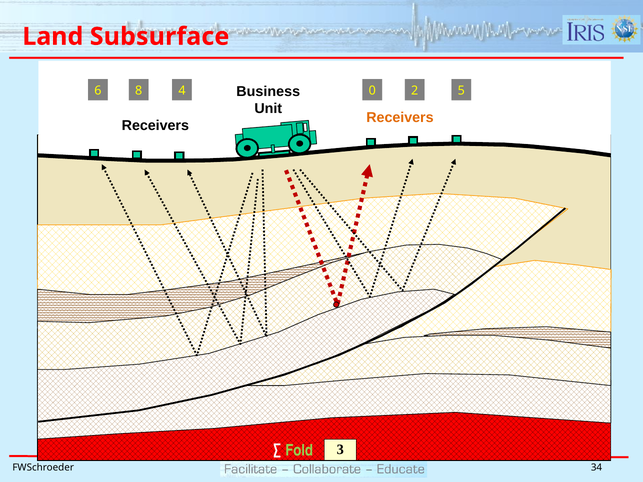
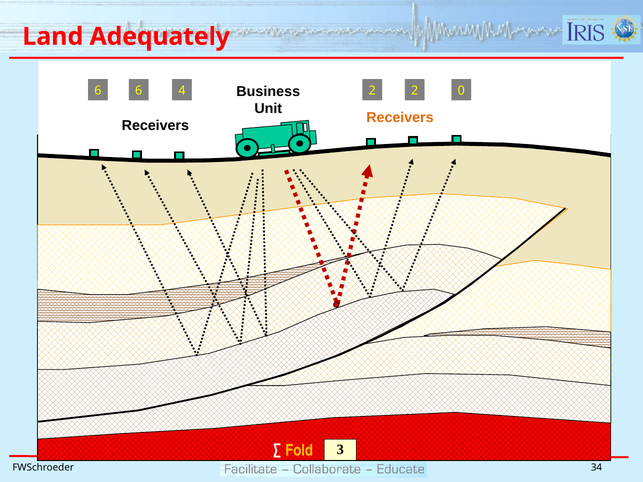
Subsurface: Subsurface -> Adequately
6 8: 8 -> 6
4 0: 0 -> 2
5: 5 -> 0
Fold colour: light green -> yellow
